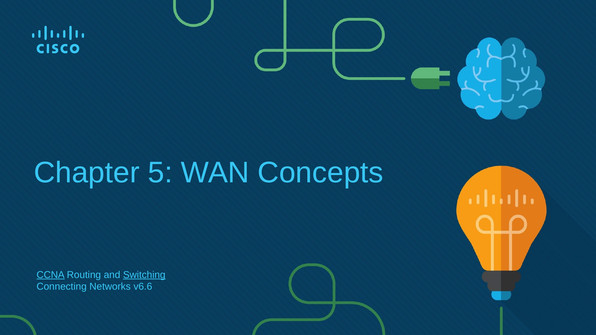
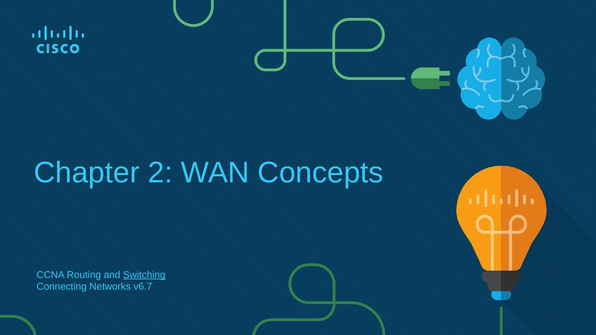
5: 5 -> 2
CCNA underline: present -> none
v6.6: v6.6 -> v6.7
